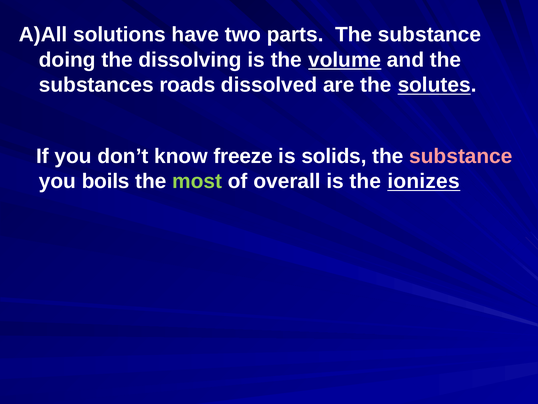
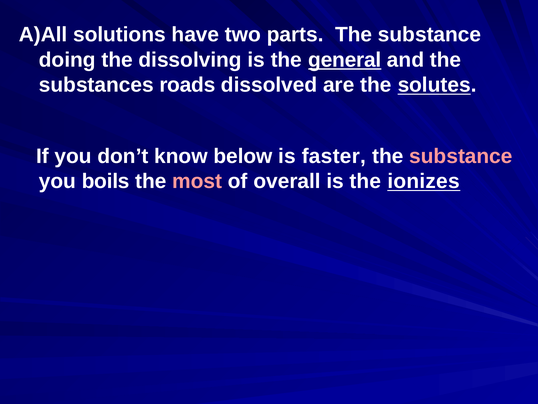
volume: volume -> general
freeze: freeze -> below
solids: solids -> faster
most colour: light green -> pink
